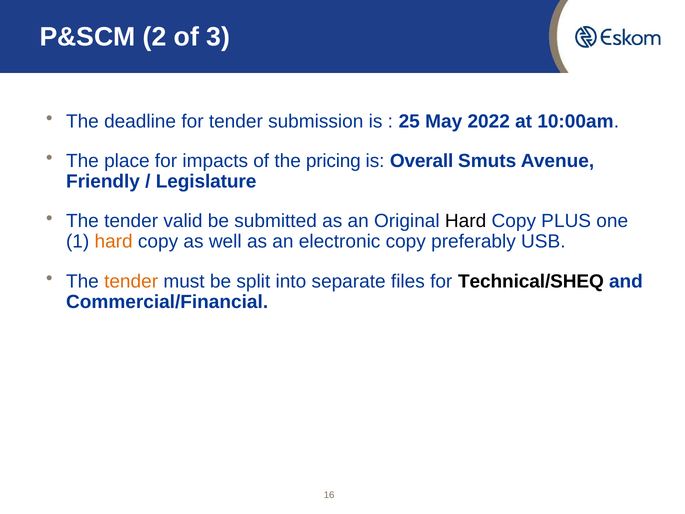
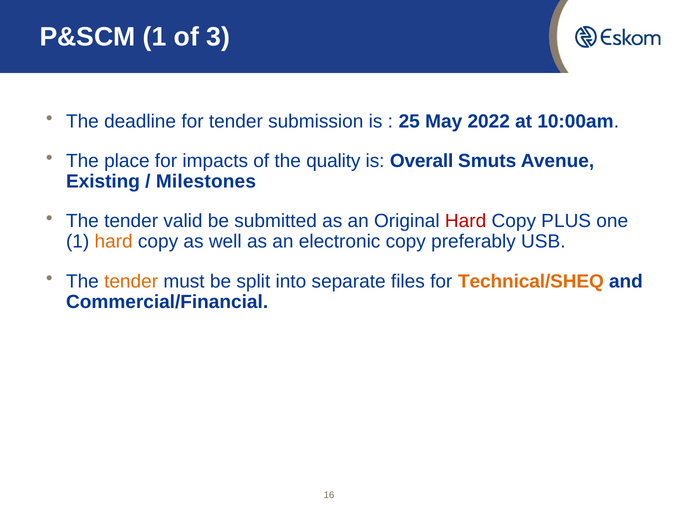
P&SCM 2: 2 -> 1
pricing: pricing -> quality
Friendly: Friendly -> Existing
Legislature: Legislature -> Milestones
Hard at (466, 221) colour: black -> red
Technical/SHEQ colour: black -> orange
